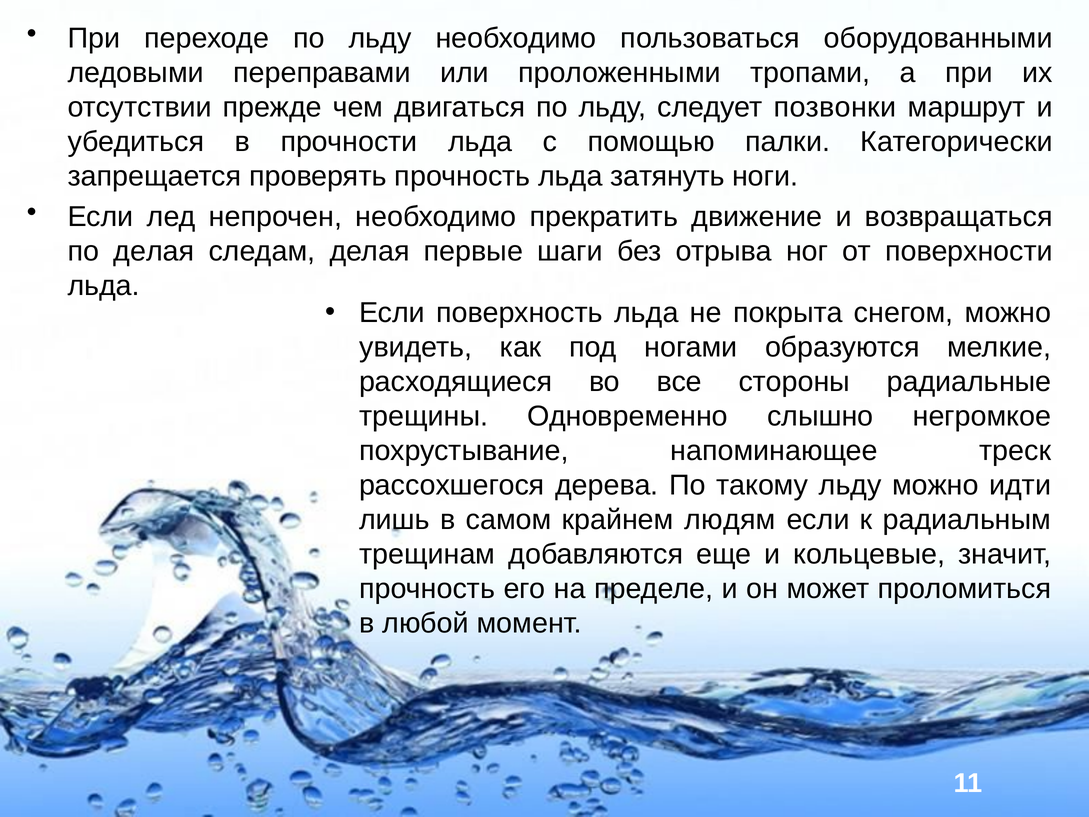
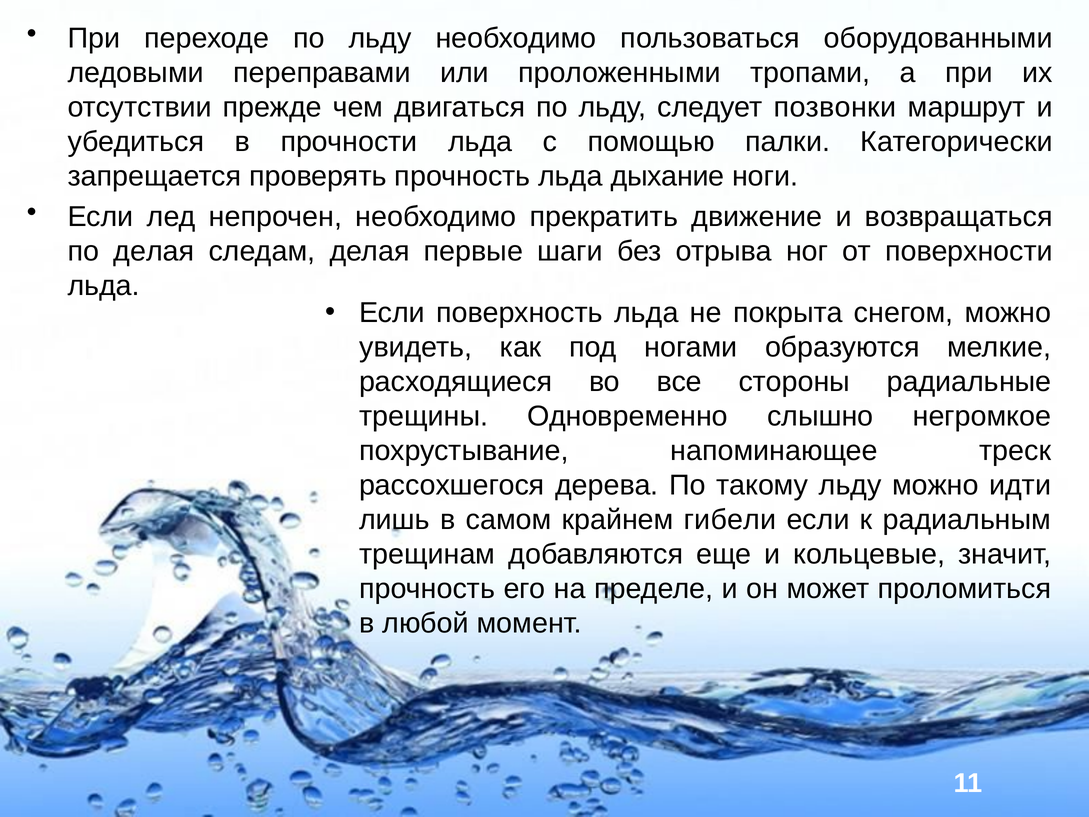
затянуть: затянуть -> дыхание
людям: людям -> гибели
